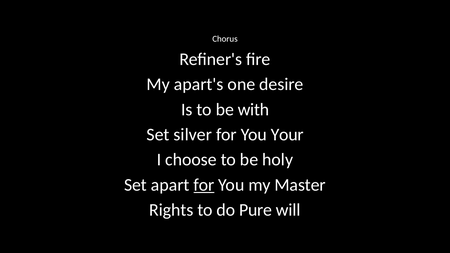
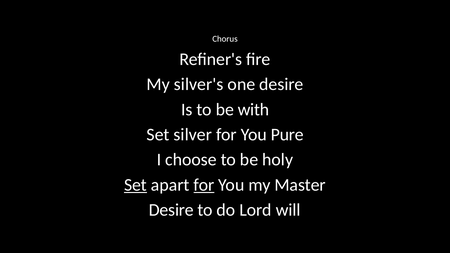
apart's: apart's -> silver's
Your: Your -> Pure
Set at (135, 185) underline: none -> present
Rights at (171, 210): Rights -> Desire
Pure: Pure -> Lord
